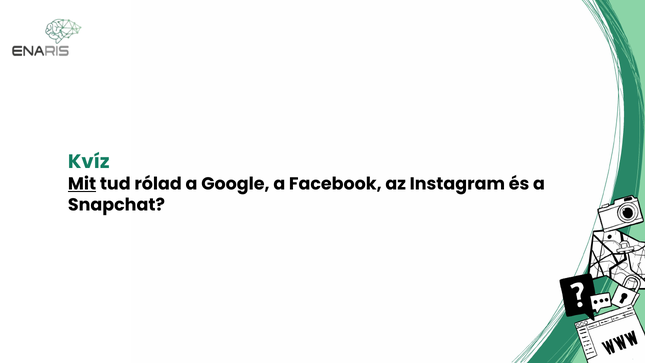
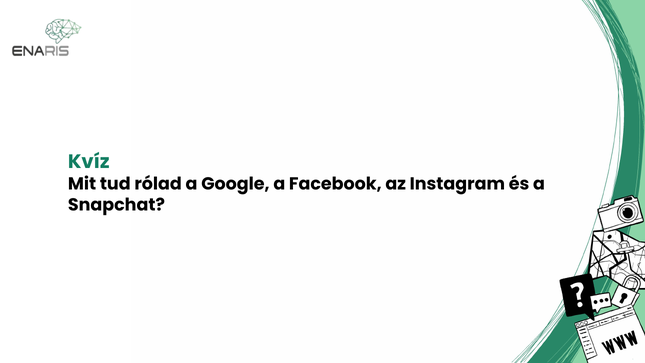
Mit underline: present -> none
